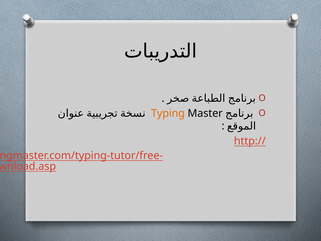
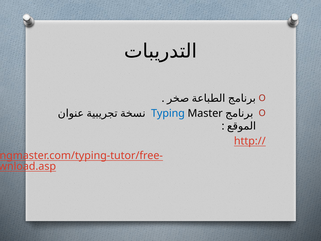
Typing colour: orange -> blue
